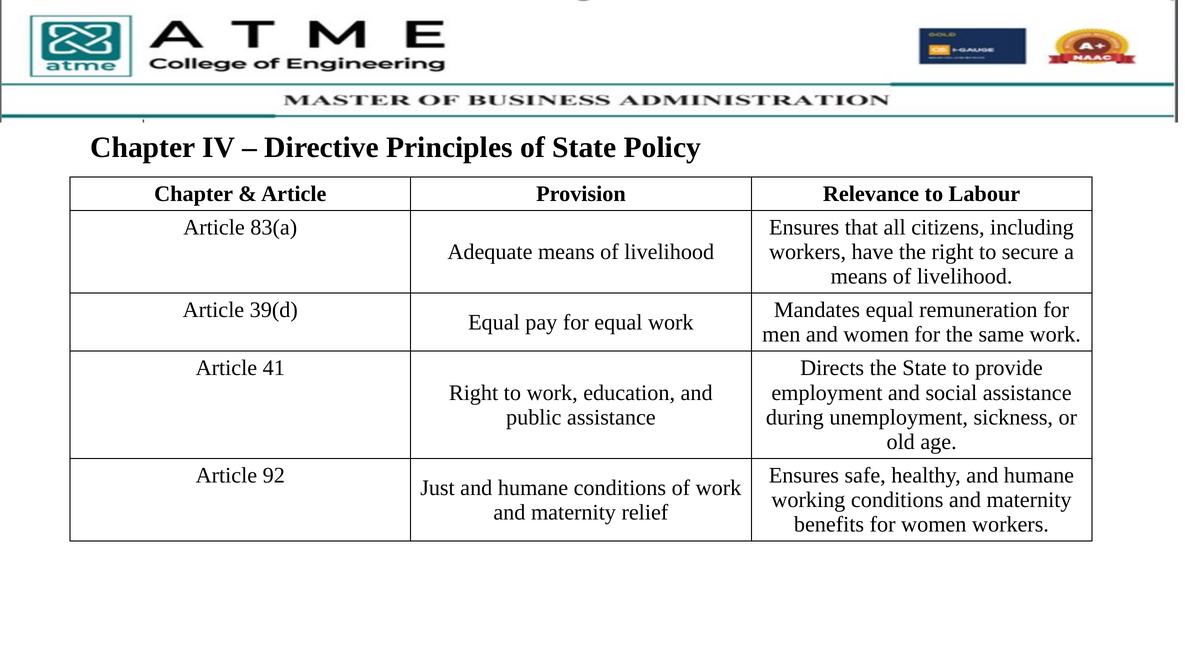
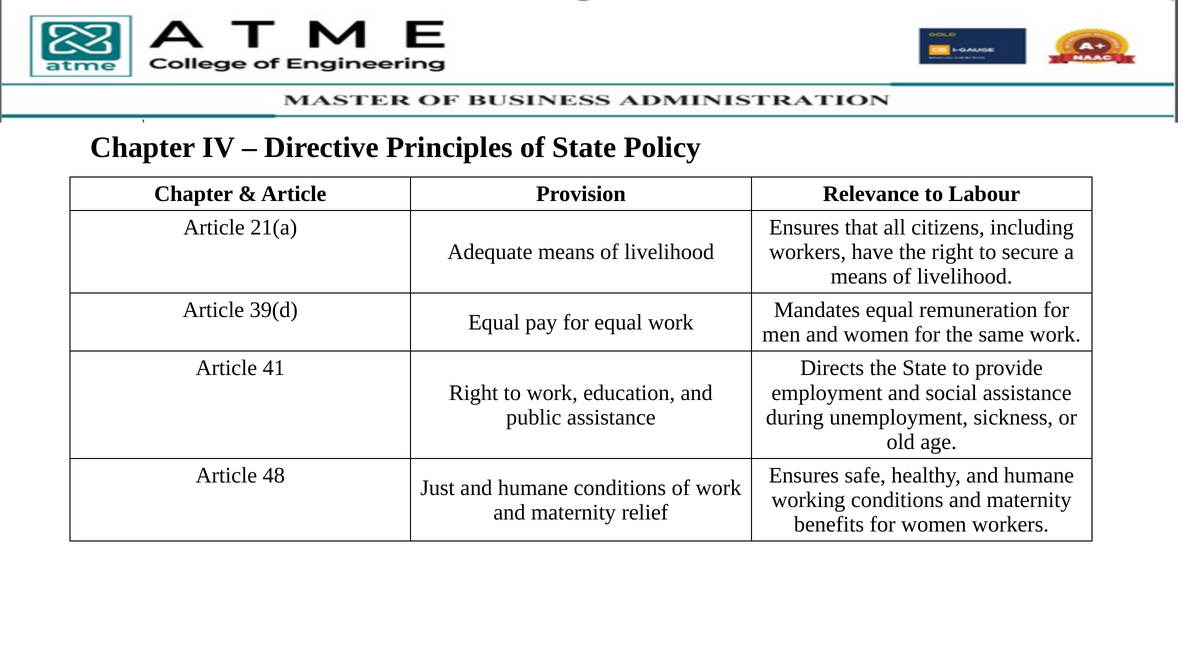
83(a: 83(a -> 21(a
92: 92 -> 48
